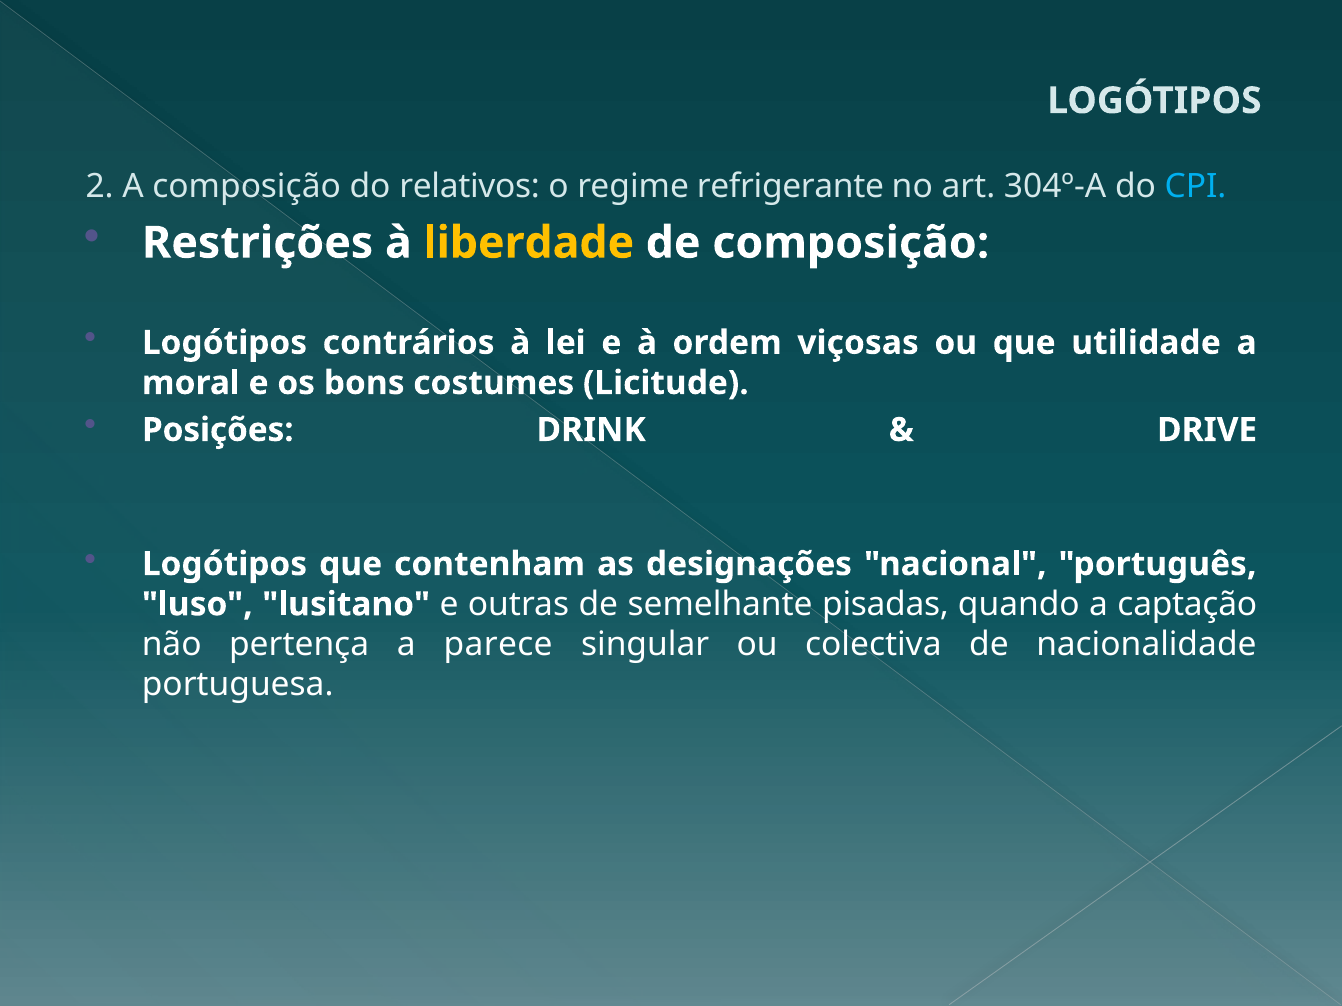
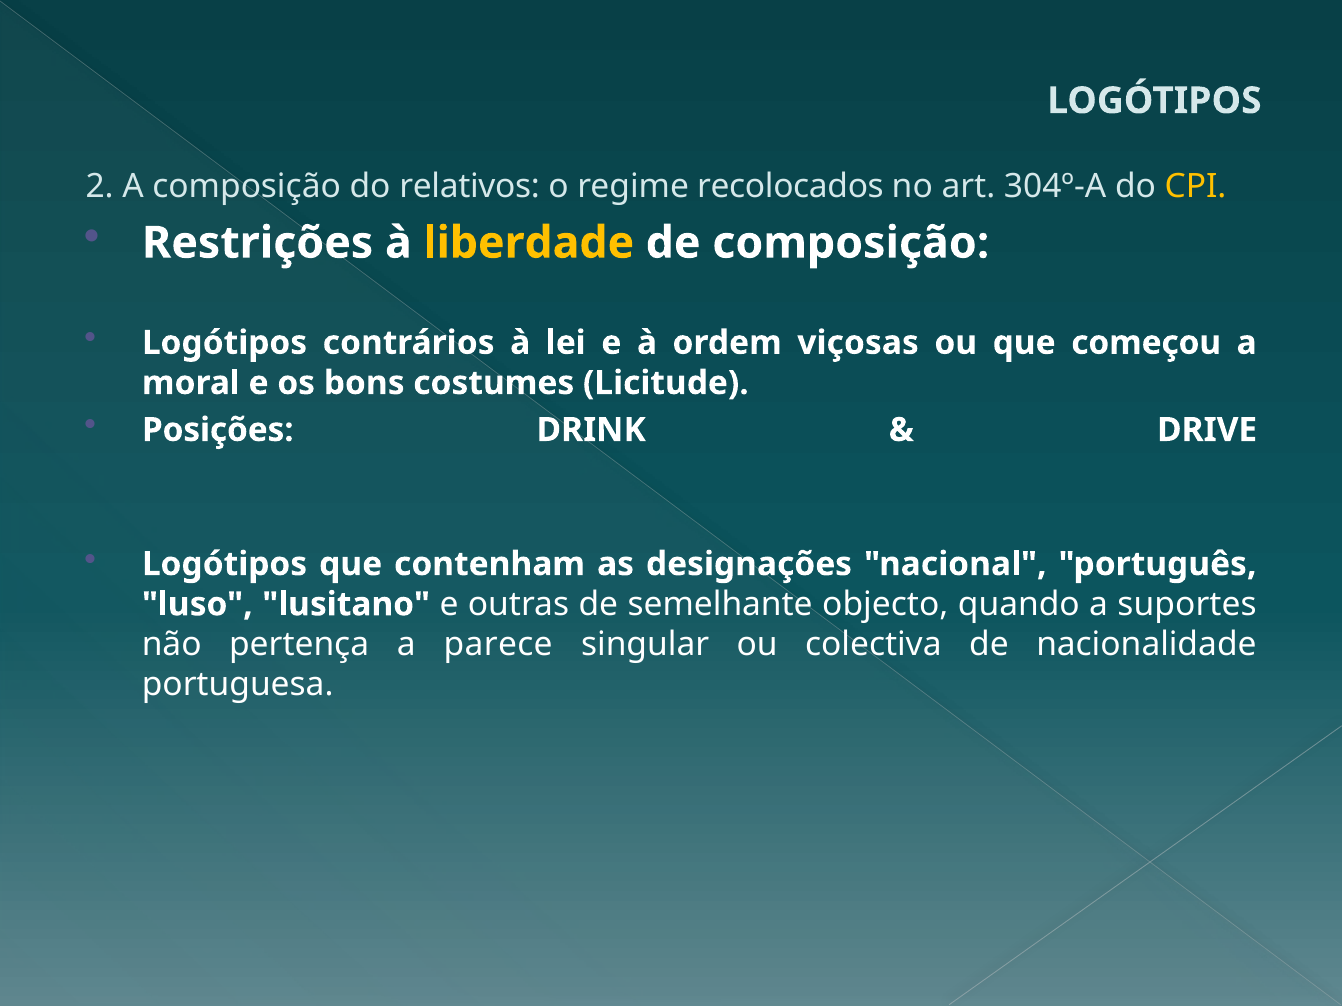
refrigerante: refrigerante -> recolocados
CPI colour: light blue -> yellow
utilidade: utilidade -> começou
pisadas: pisadas -> objecto
captação: captação -> suportes
